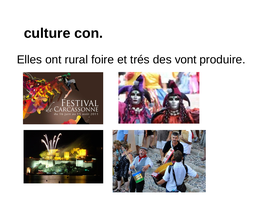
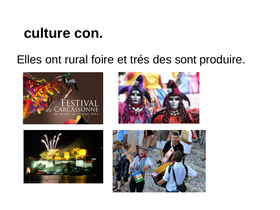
vont: vont -> sont
